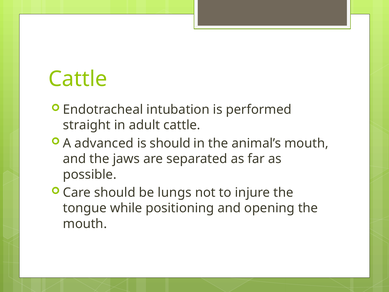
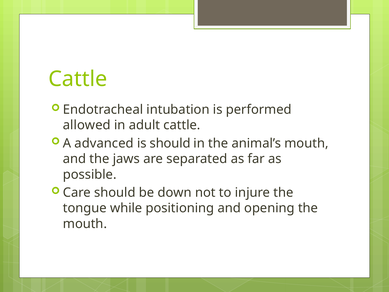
straight: straight -> allowed
lungs: lungs -> down
